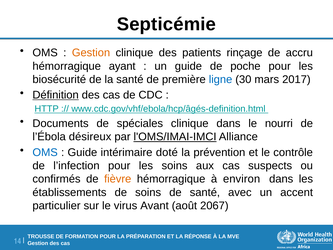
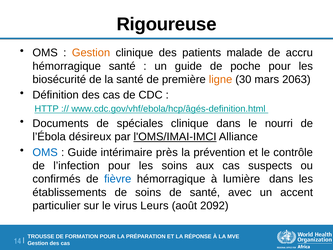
Septicémie: Septicémie -> Rigoureuse
rinçage: rinçage -> malade
hémorragique ayant: ayant -> santé
ligne colour: blue -> orange
2017: 2017 -> 2063
Définition underline: present -> none
doté: doté -> près
fièvre colour: orange -> blue
environ: environ -> lumière
Avant: Avant -> Leurs
2067: 2067 -> 2092
